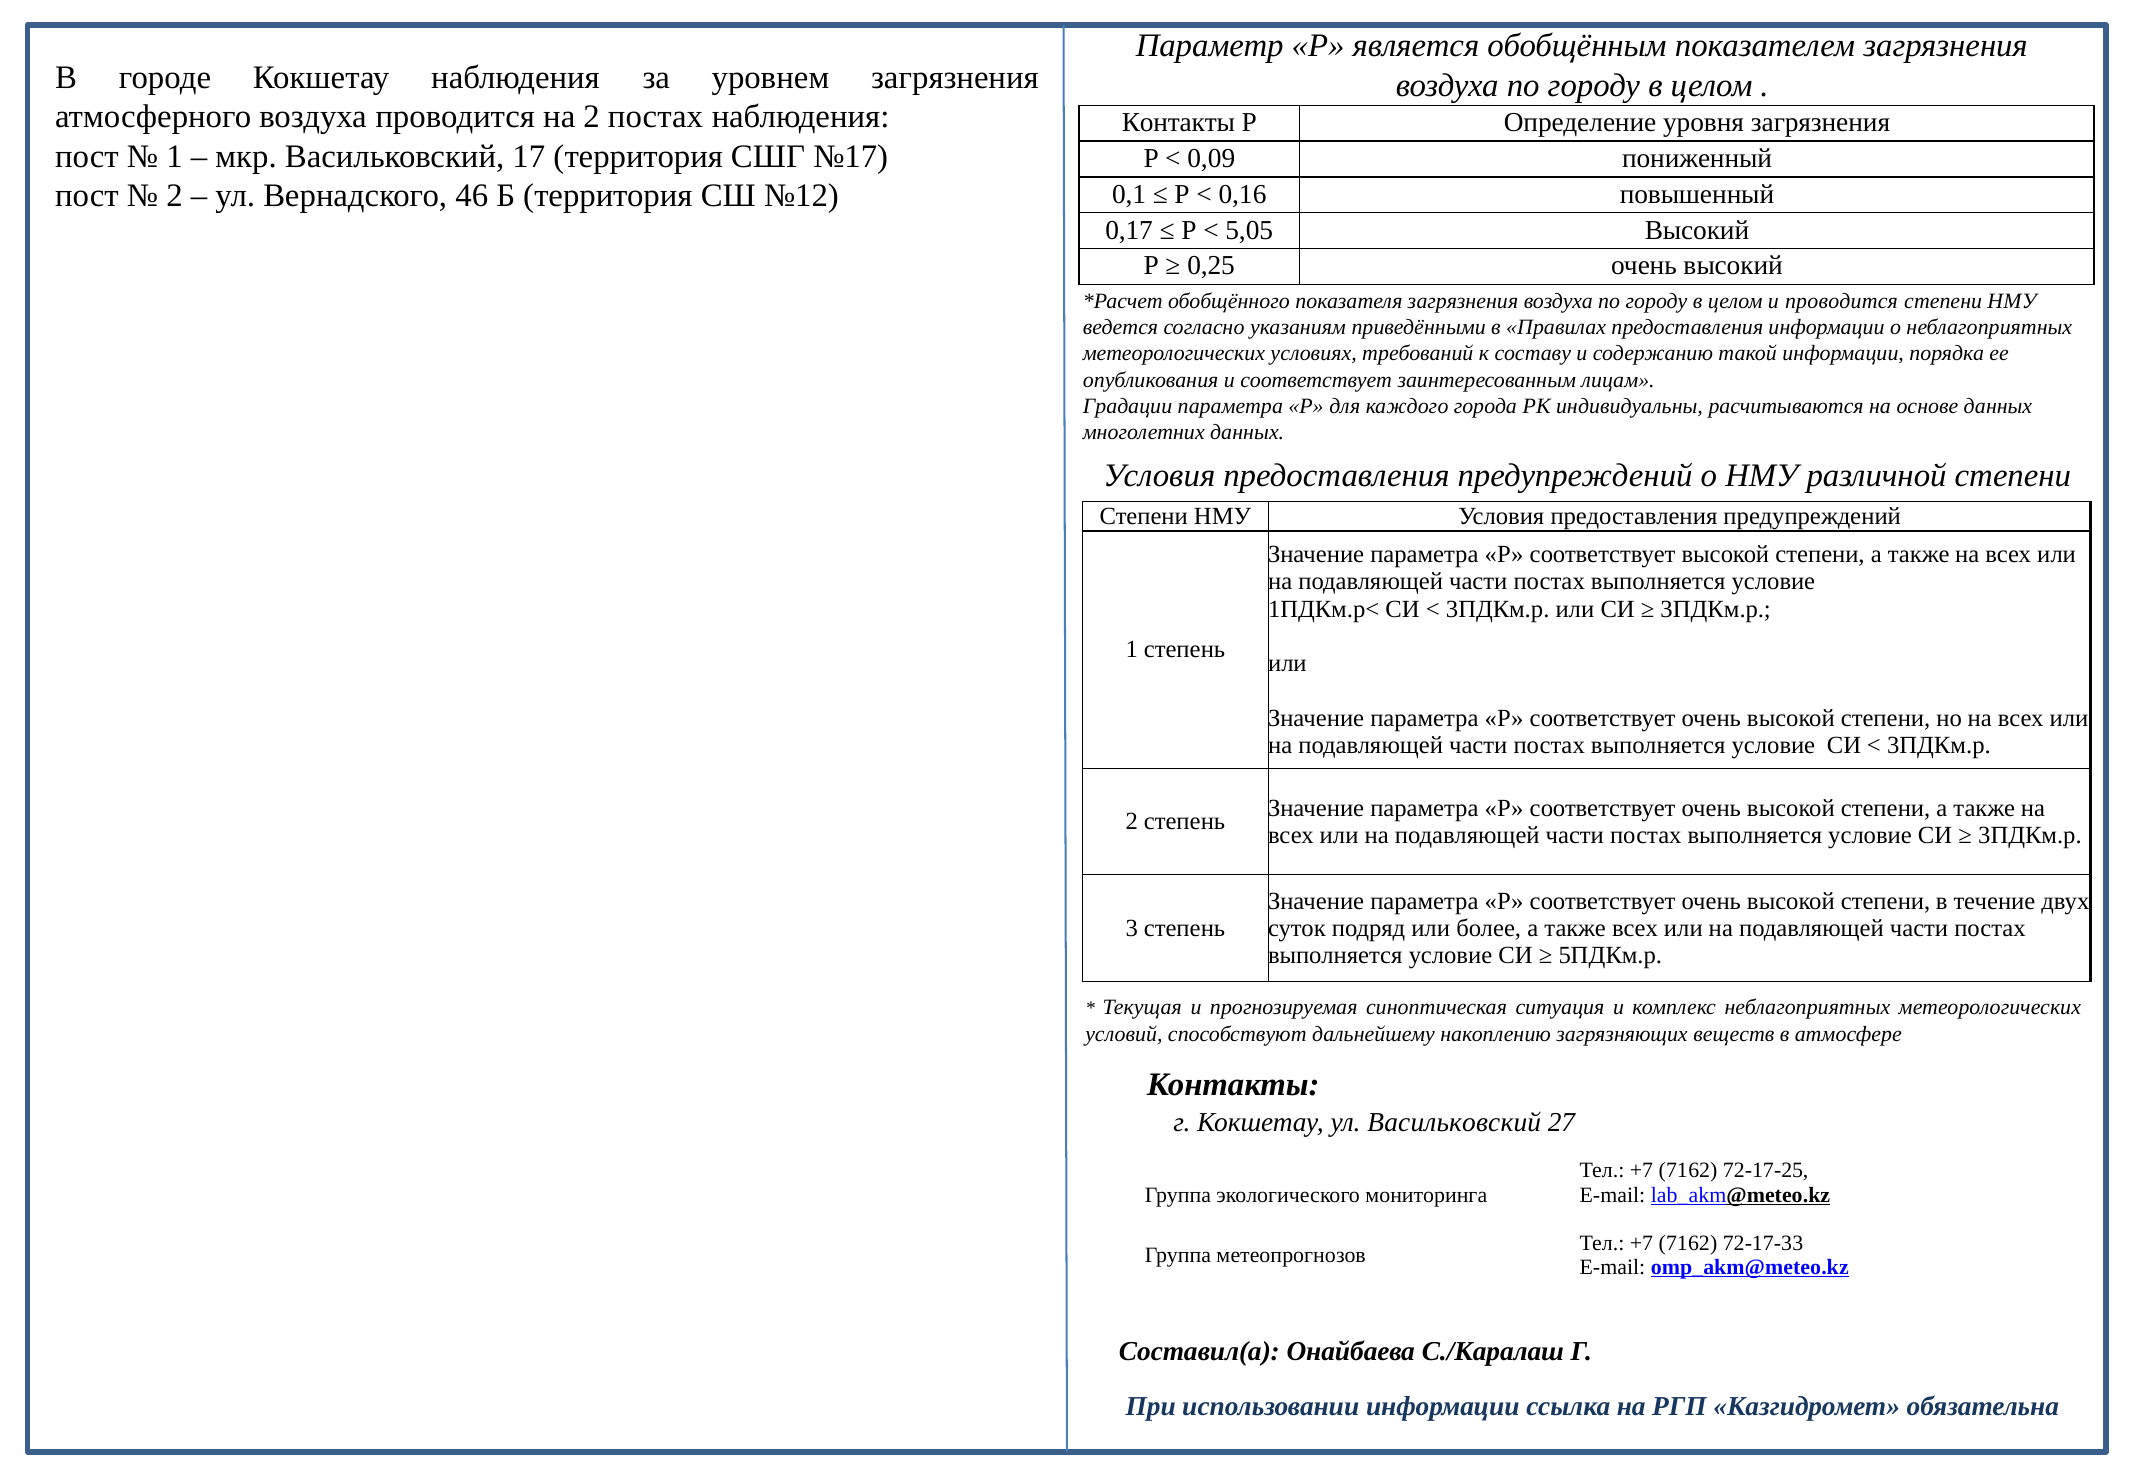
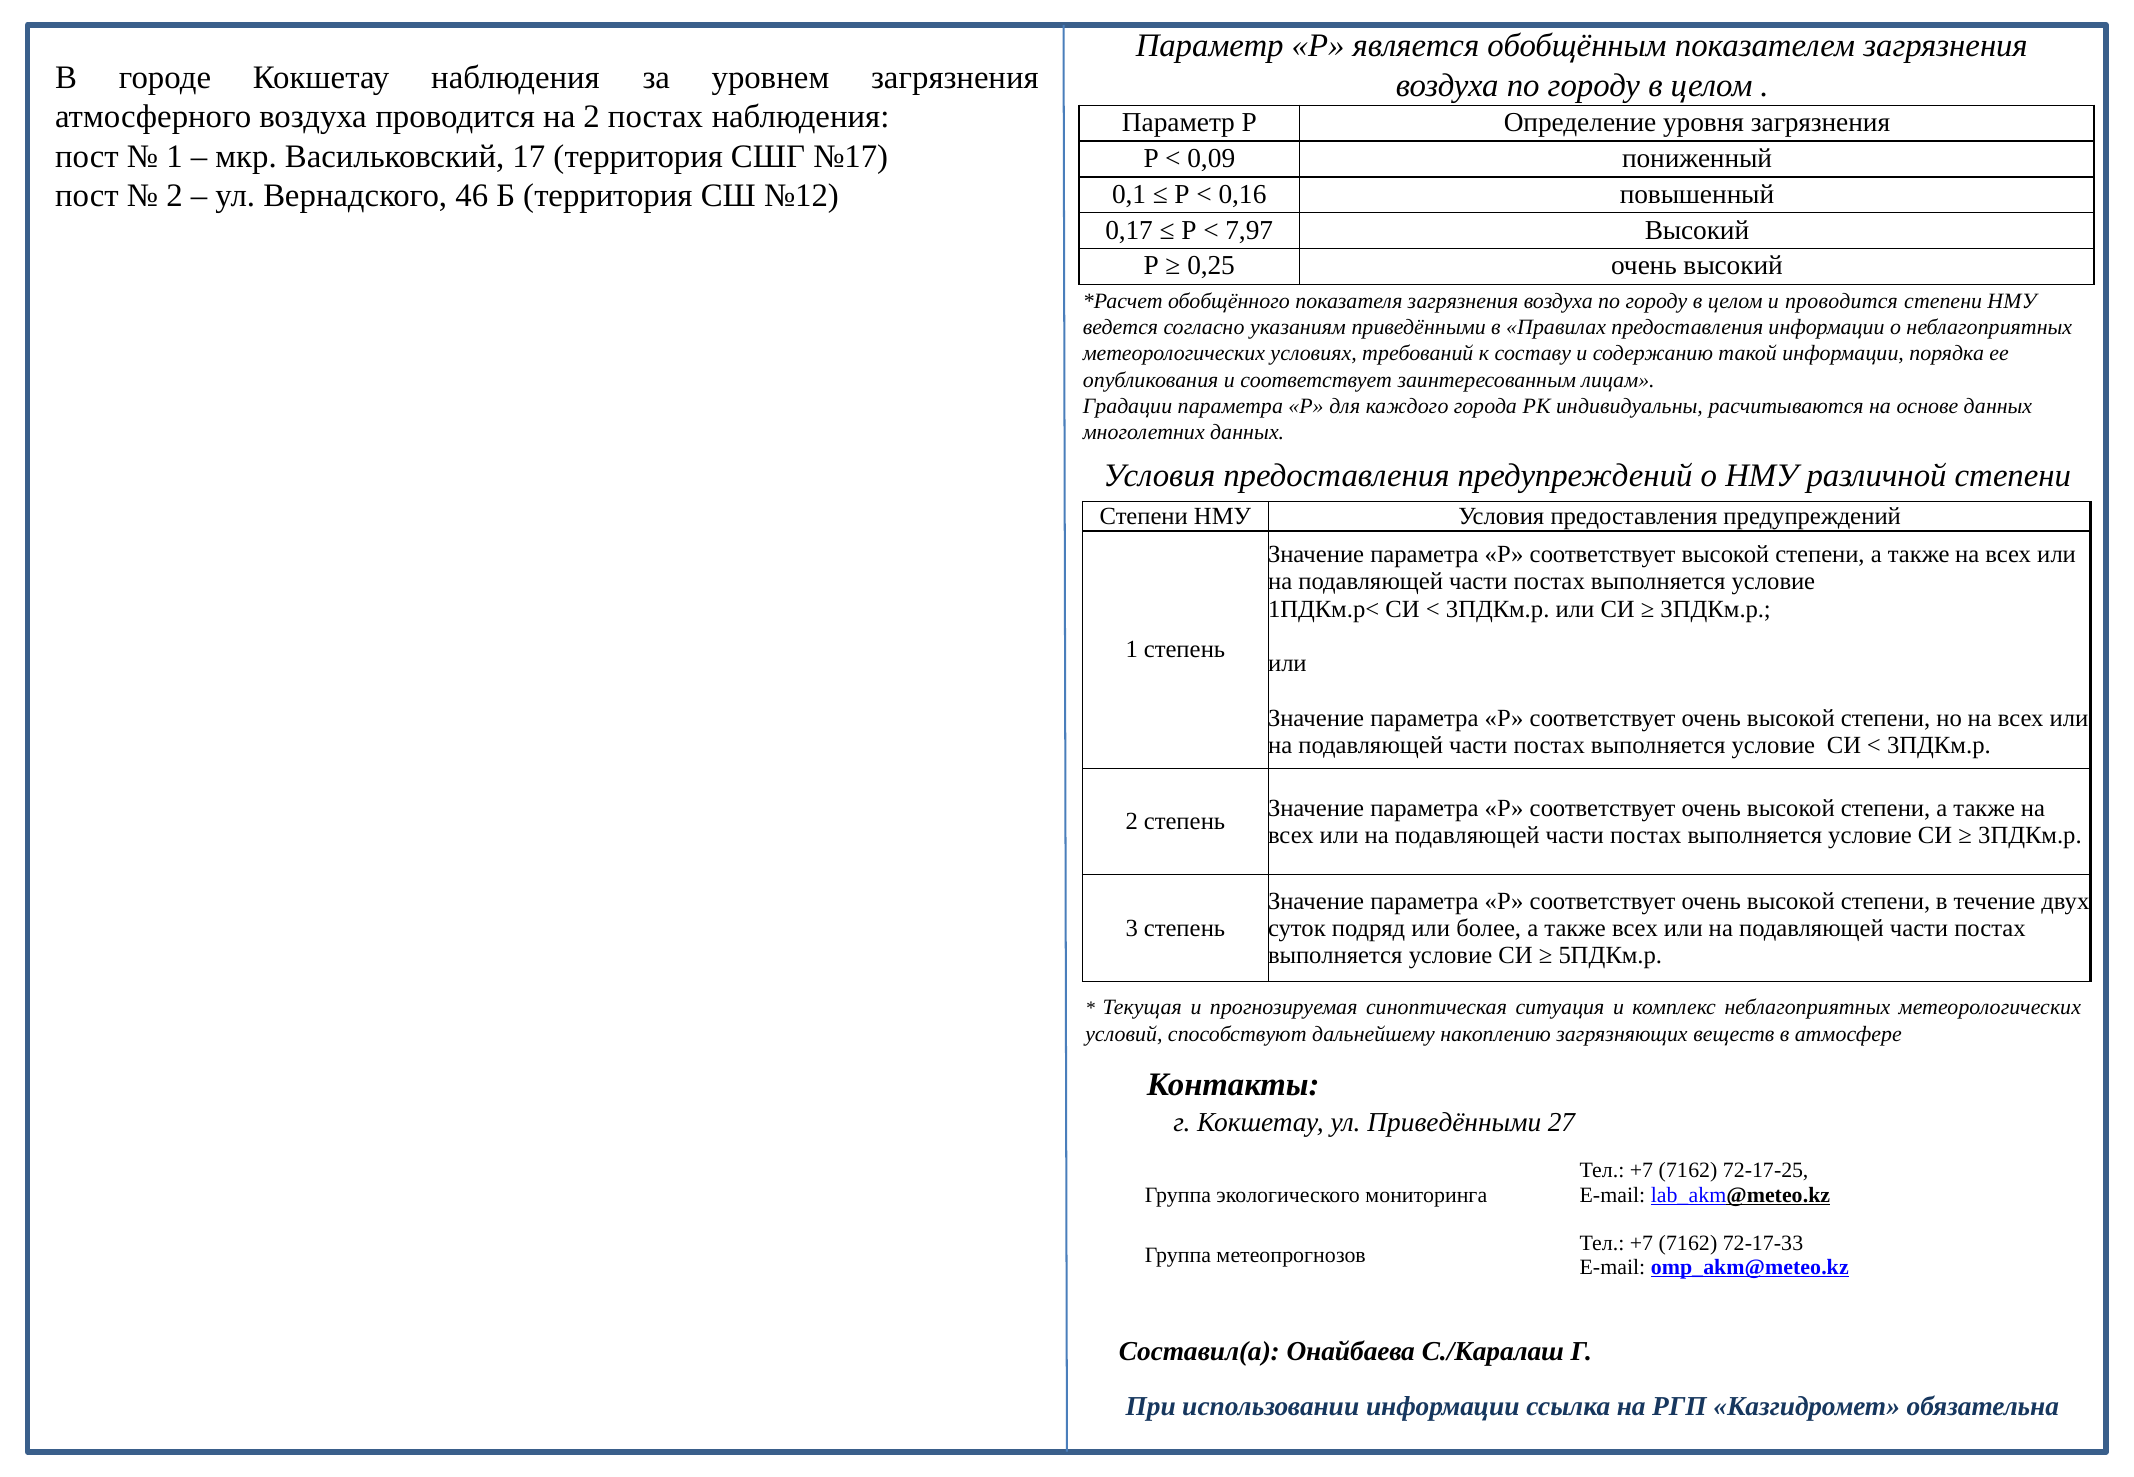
Контакты at (1178, 123): Контакты -> Параметр
5,05: 5,05 -> 7,97
ул Васильковский: Васильковский -> Приведёнными
